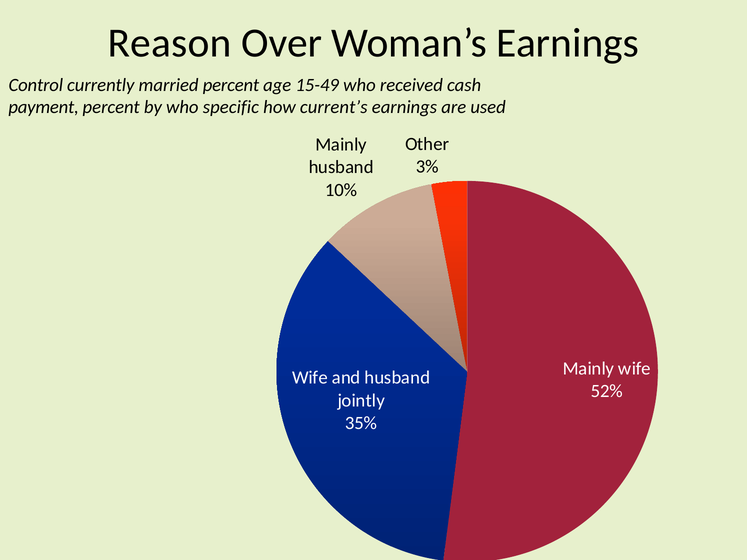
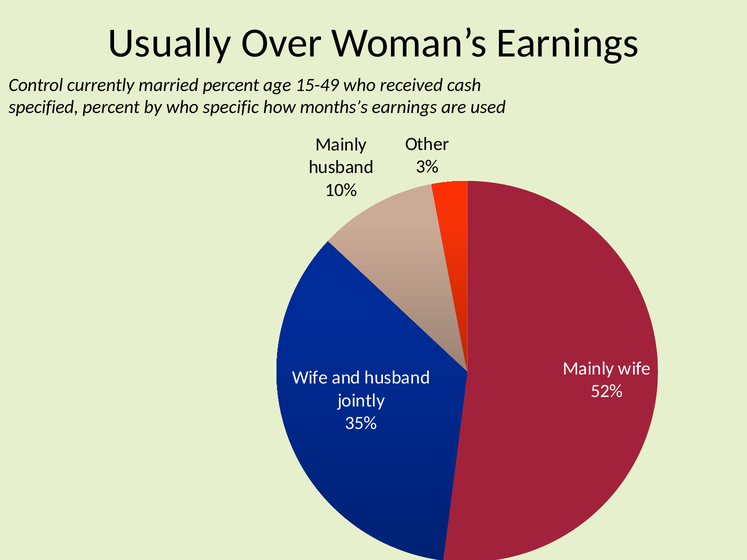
Reason: Reason -> Usually
payment: payment -> specified
current’s: current’s -> months’s
